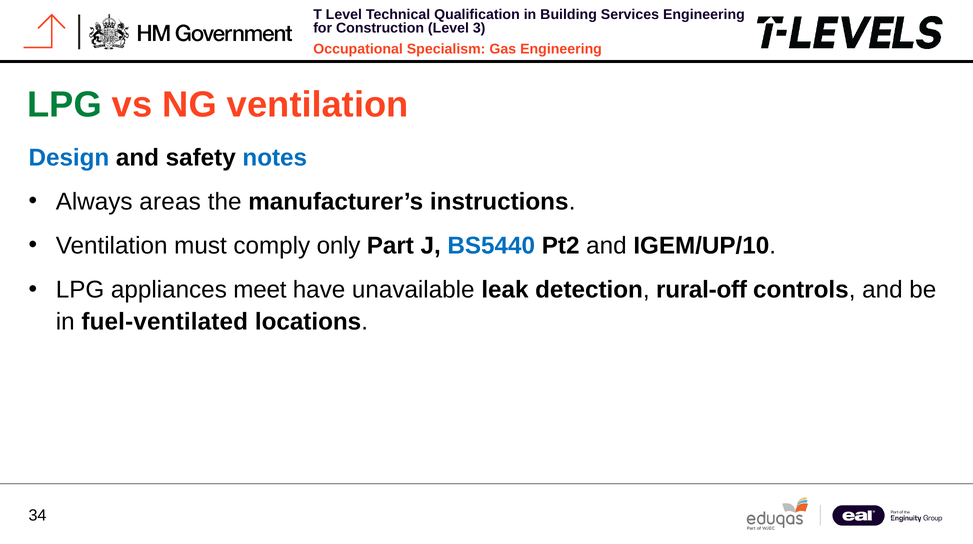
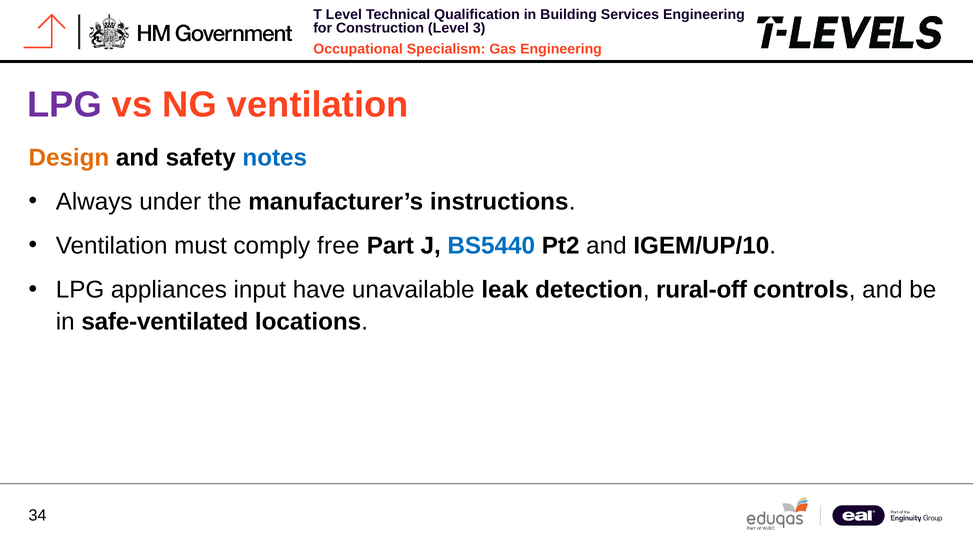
LPG at (64, 104) colour: green -> purple
Design colour: blue -> orange
areas: areas -> under
only: only -> free
meet: meet -> input
fuel-ventilated: fuel-ventilated -> safe-ventilated
